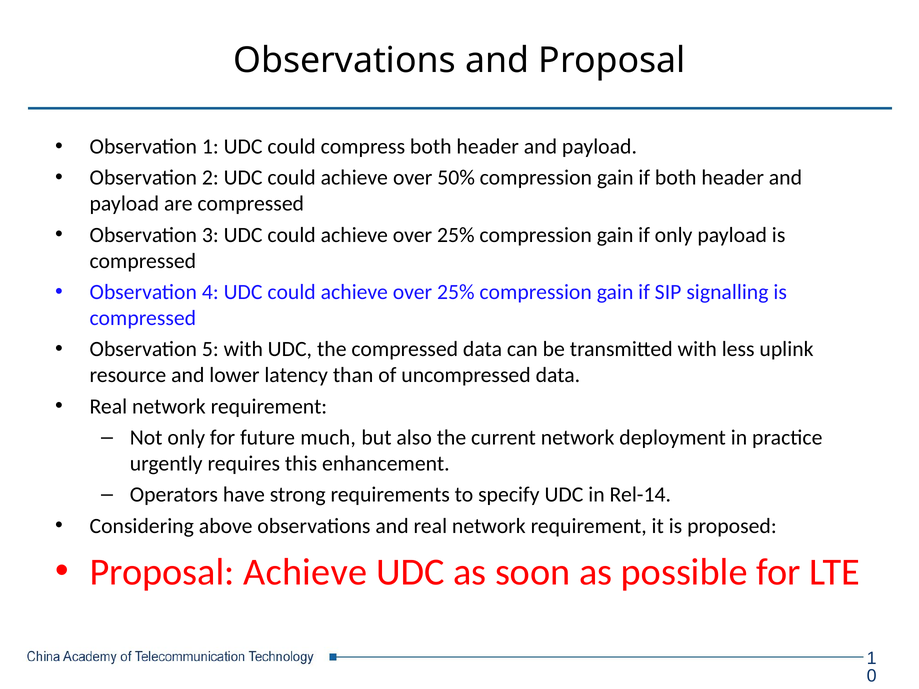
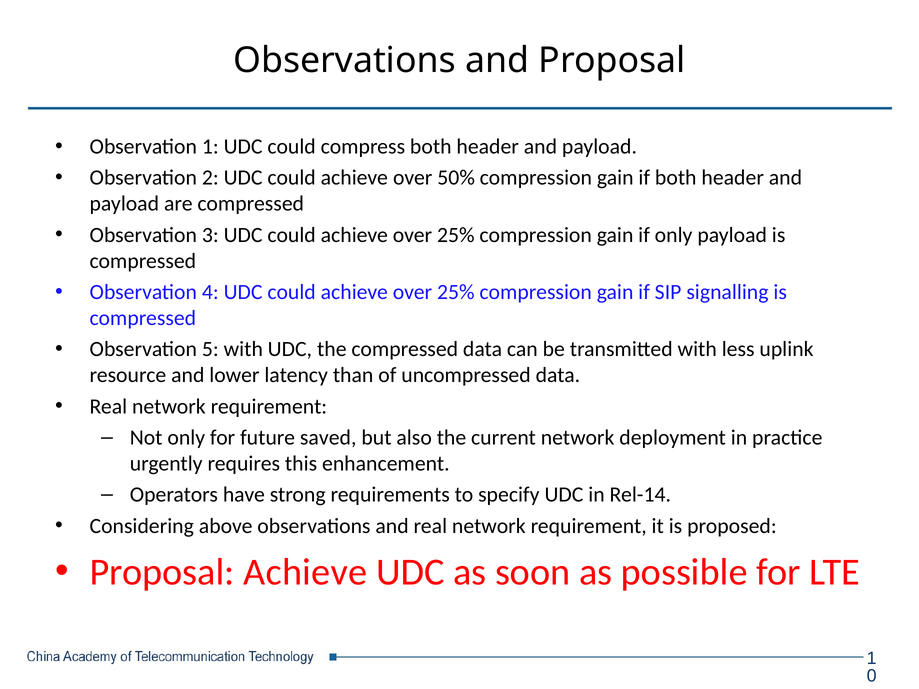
much: much -> saved
